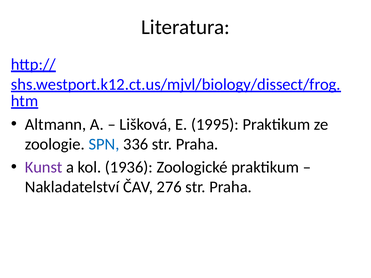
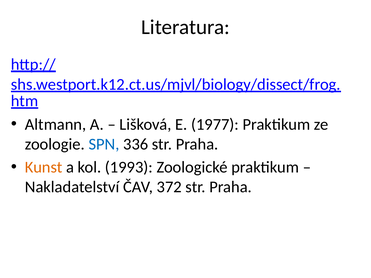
1995: 1995 -> 1977
Kunst colour: purple -> orange
1936: 1936 -> 1993
276: 276 -> 372
